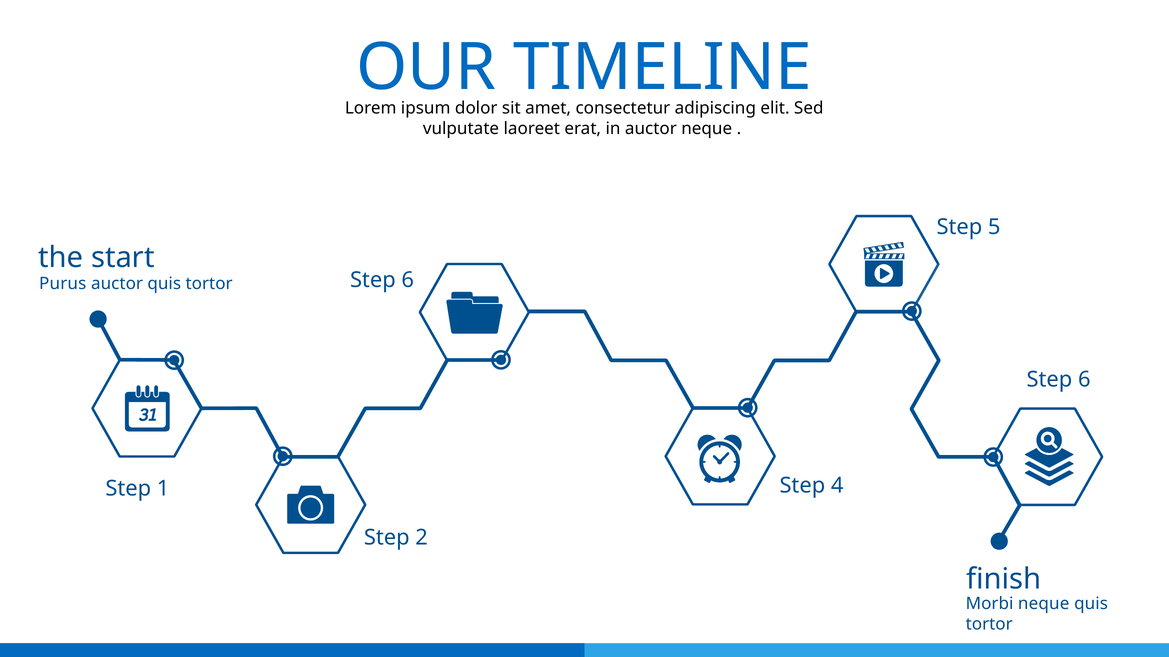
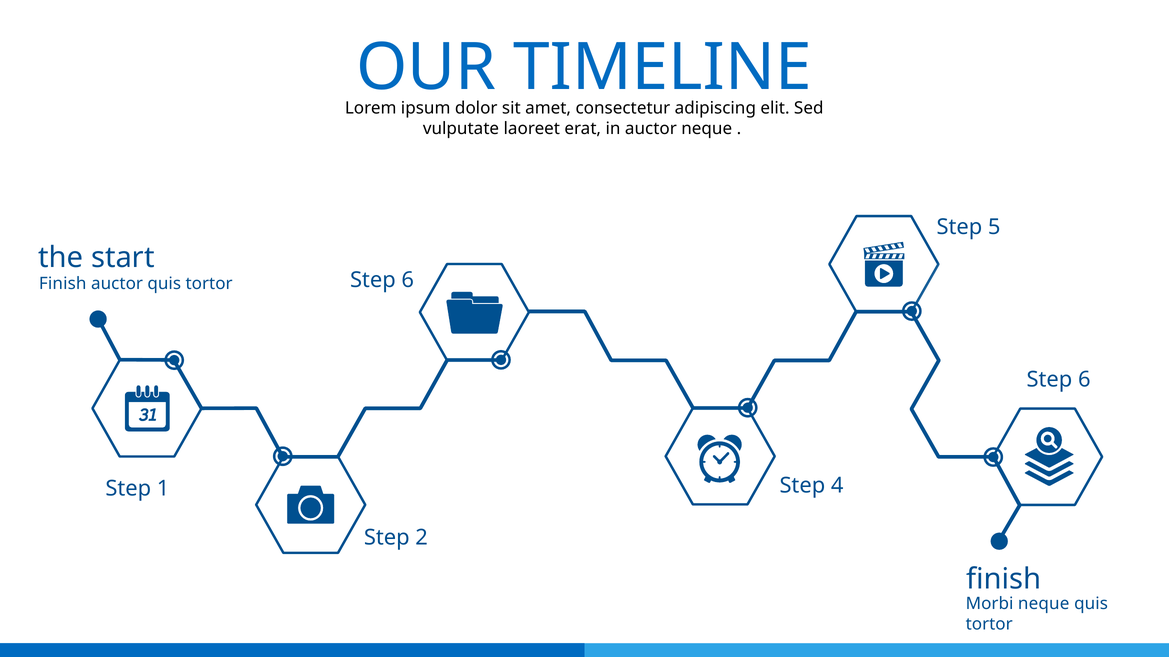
Purus at (63, 284): Purus -> Finish
